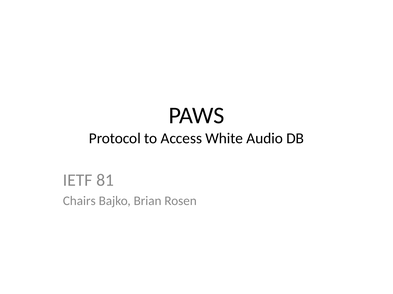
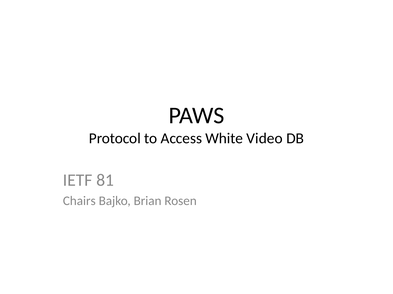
Audio: Audio -> Video
